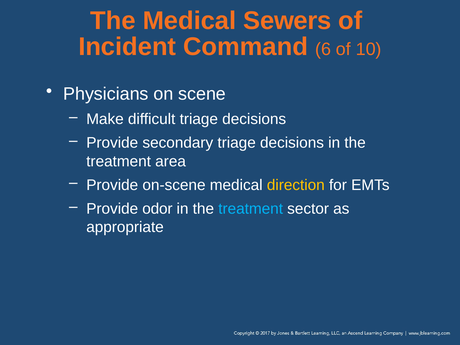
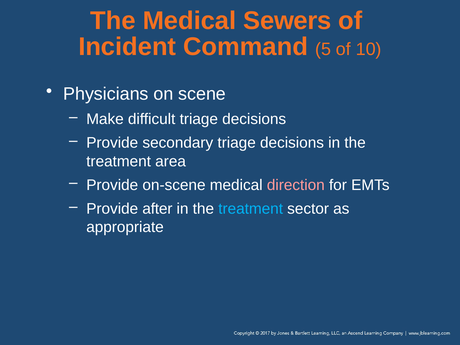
6: 6 -> 5
direction colour: yellow -> pink
odor: odor -> after
